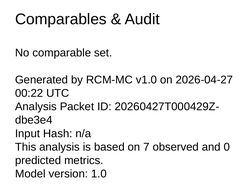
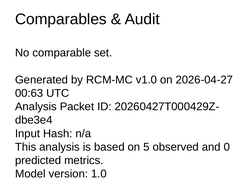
00:22: 00:22 -> 00:63
7: 7 -> 5
